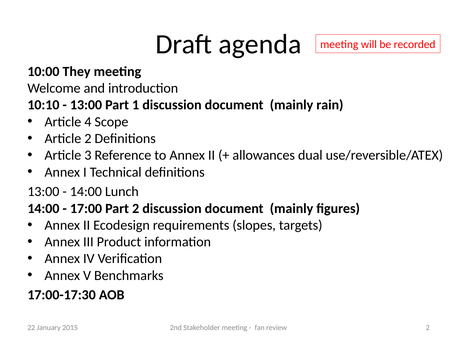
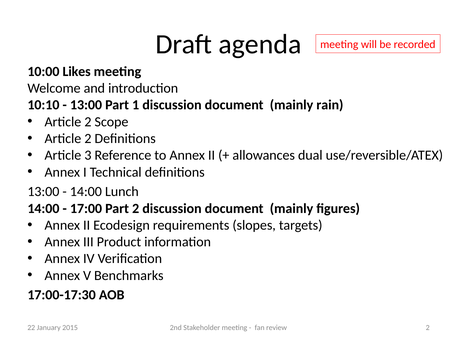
They: They -> Likes
4 at (88, 122): 4 -> 2
